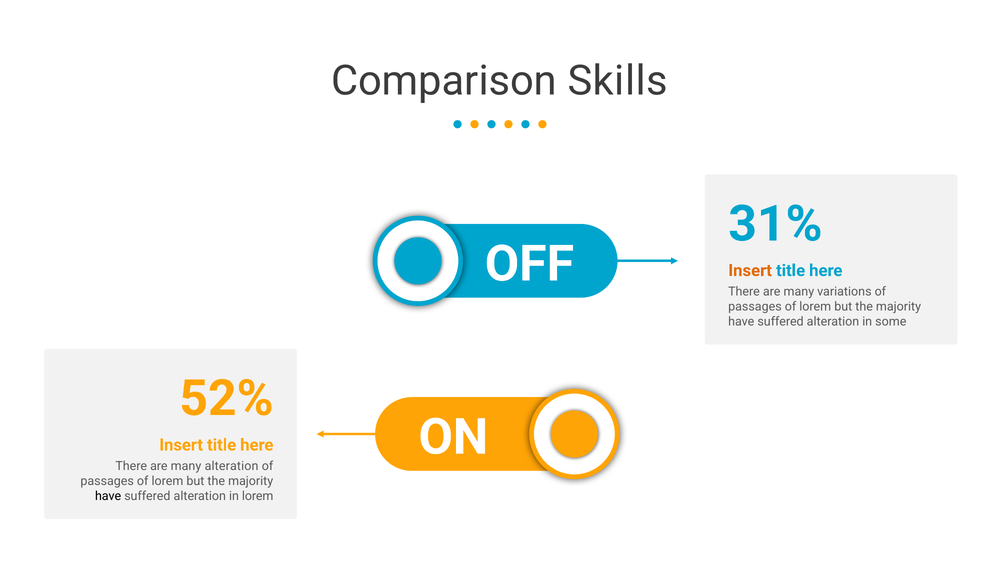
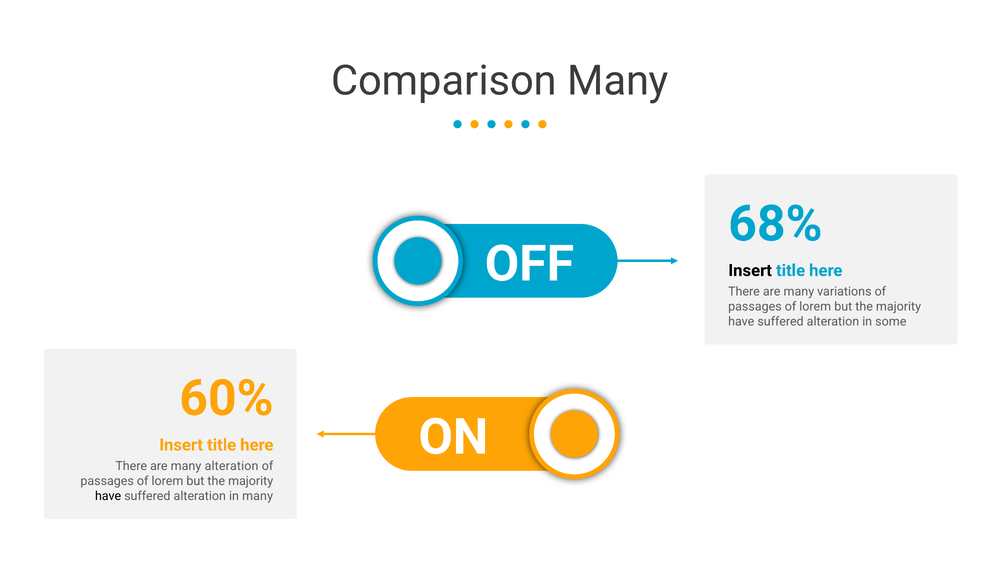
Comparison Skills: Skills -> Many
31%: 31% -> 68%
Insert at (750, 271) colour: orange -> black
52%: 52% -> 60%
in lorem: lorem -> many
